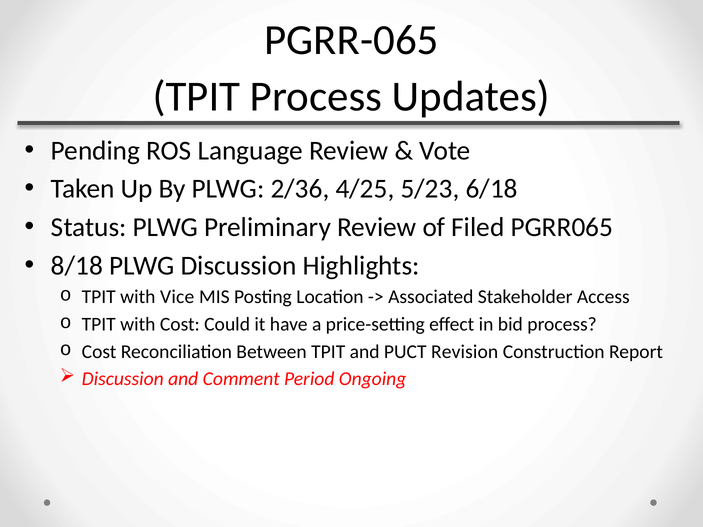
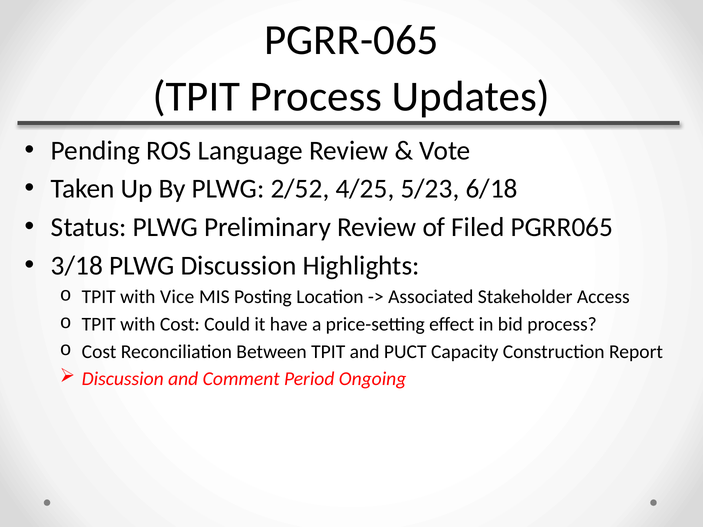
2/36: 2/36 -> 2/52
8/18: 8/18 -> 3/18
Revision: Revision -> Capacity
